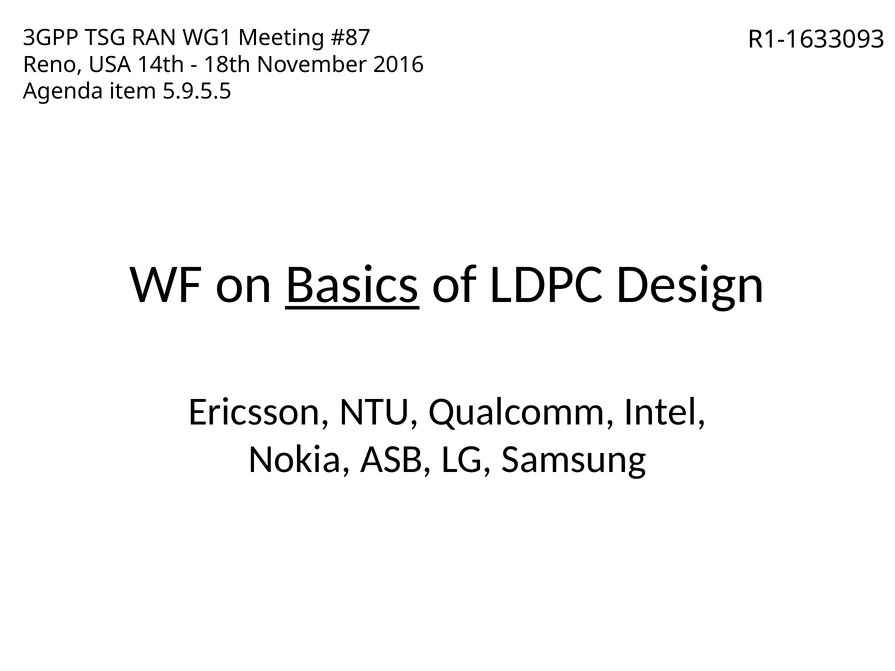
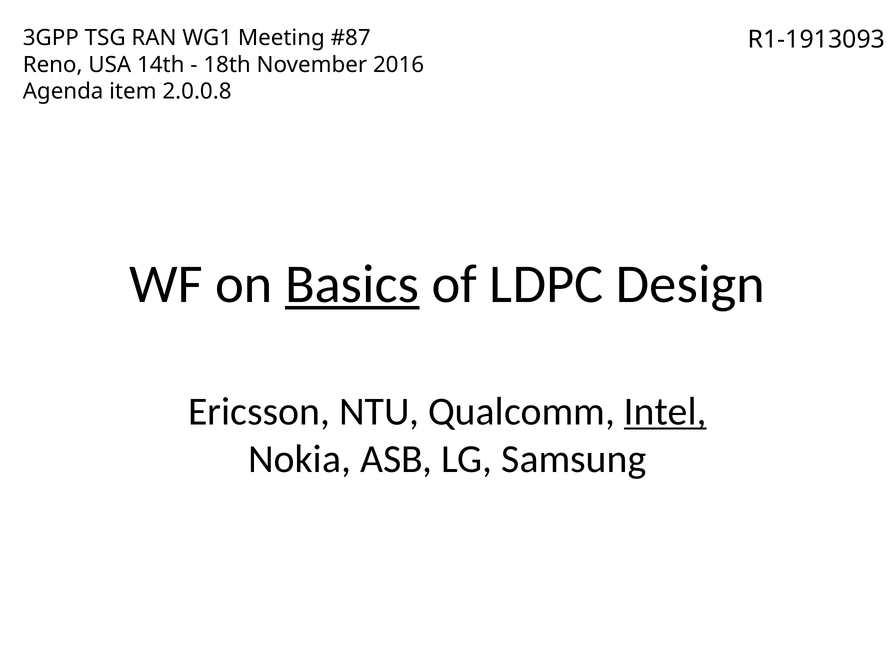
R1-1633093: R1-1633093 -> R1-1913093
5.9.5.5: 5.9.5.5 -> 2.0.0.8
Intel underline: none -> present
